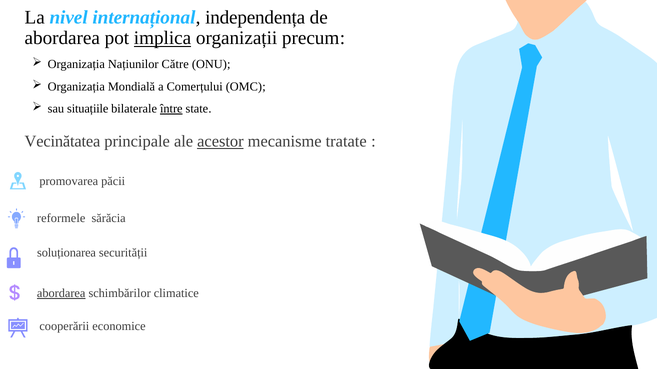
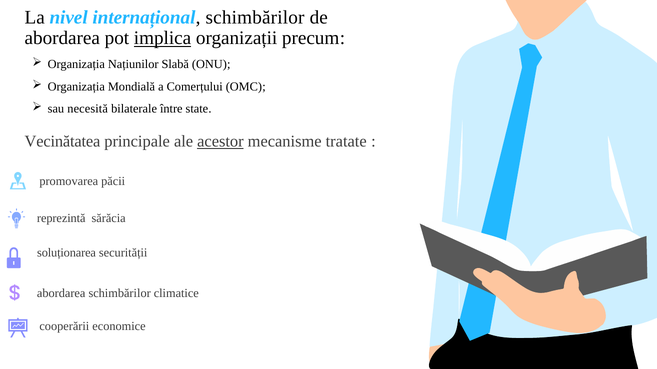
internațional independența: independența -> schimbărilor
Către: Către -> Slabă
situațiile: situațiile -> necesită
între underline: present -> none
reformele: reformele -> reprezintă
abordarea at (61, 294) underline: present -> none
